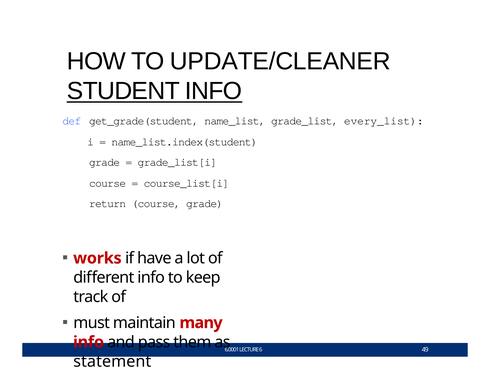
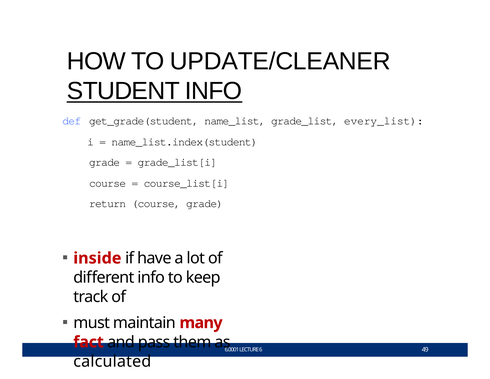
works: works -> inside
info at (89, 342): info -> fact
statement: statement -> calculated
